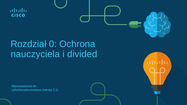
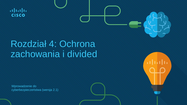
0: 0 -> 4
nauczyciela: nauczyciela -> zachowania
